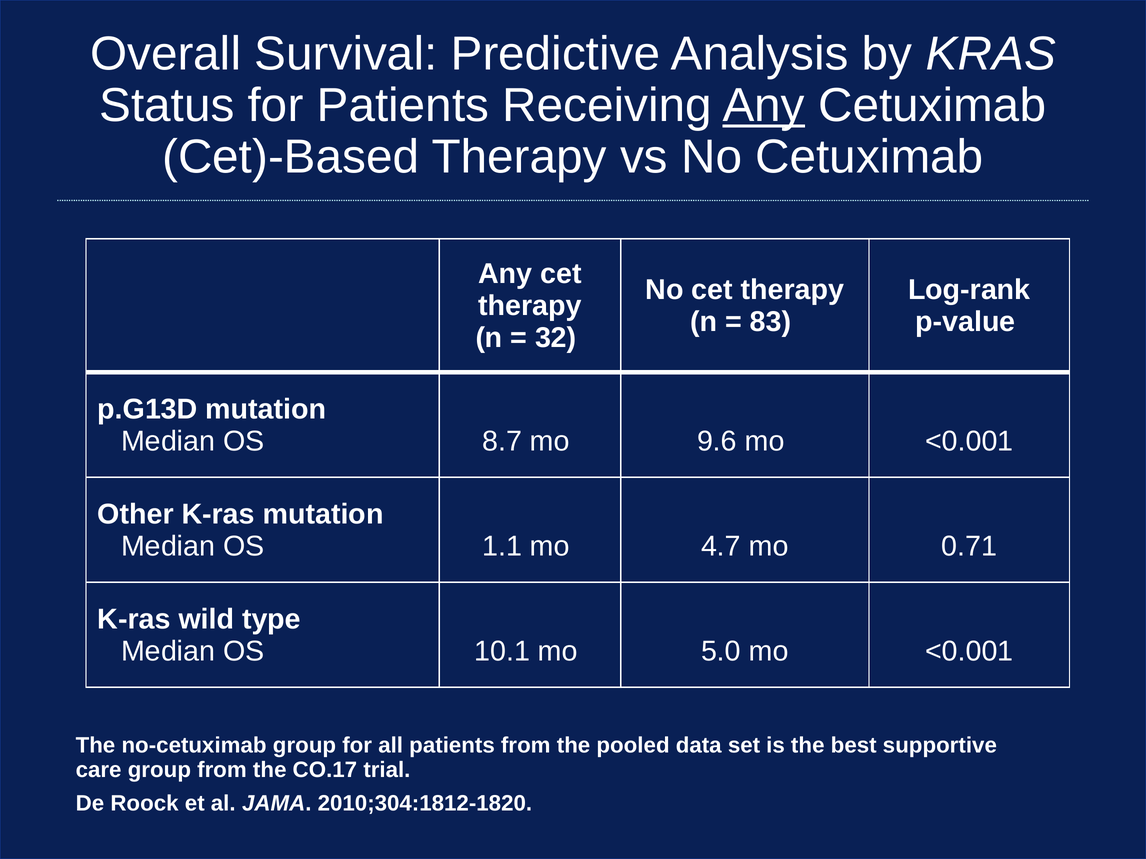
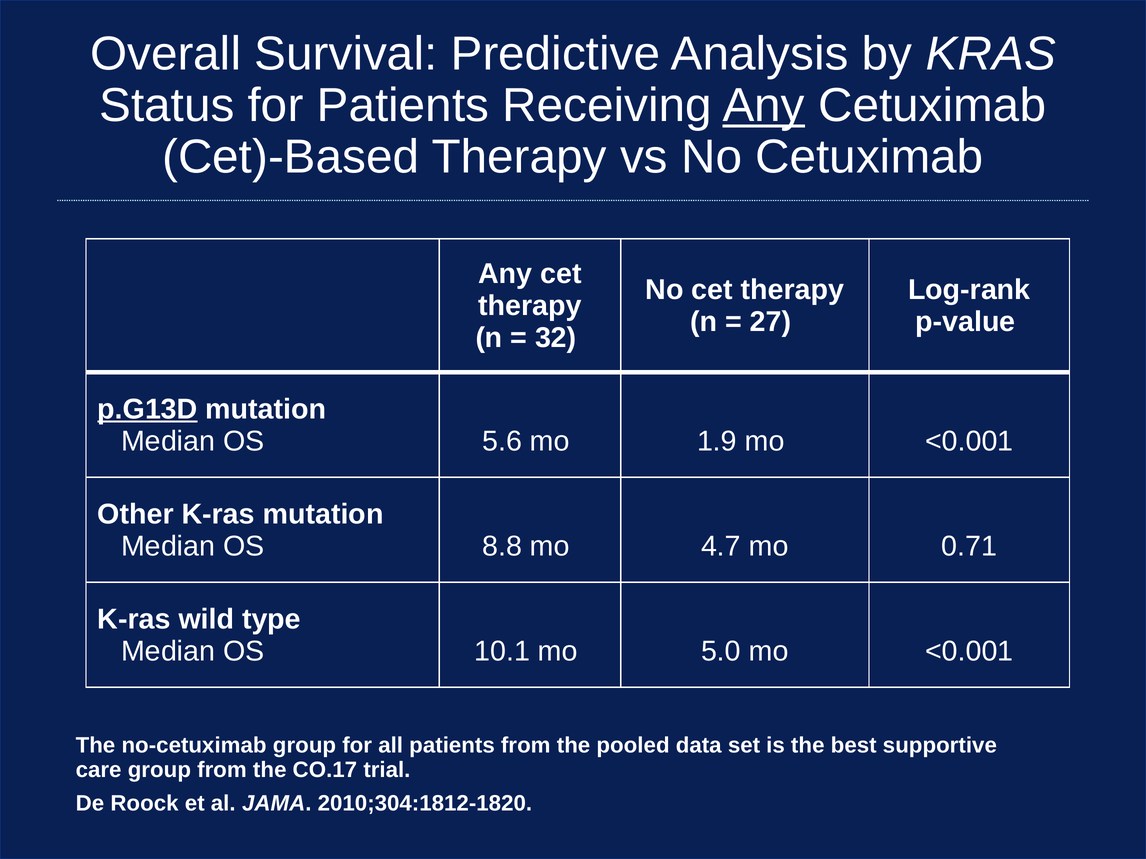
83: 83 -> 27
p.G13D underline: none -> present
8.7: 8.7 -> 5.6
9.6: 9.6 -> 1.9
1.1: 1.1 -> 8.8
